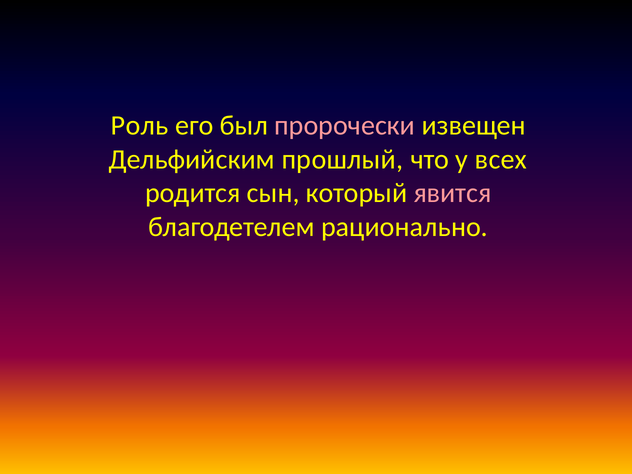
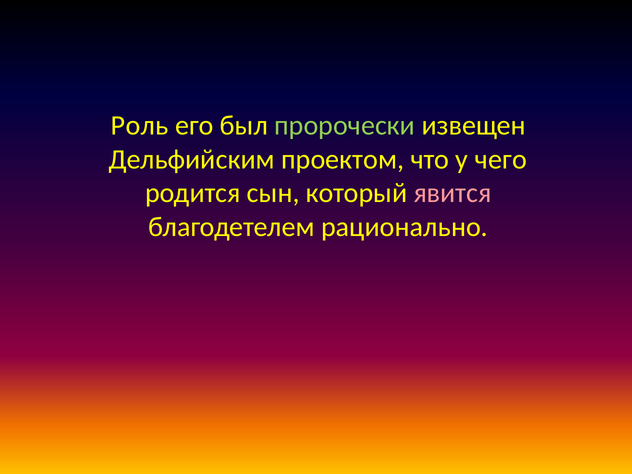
пророчески colour: pink -> light green
прошлый: прошлый -> проектом
всех: всех -> чего
